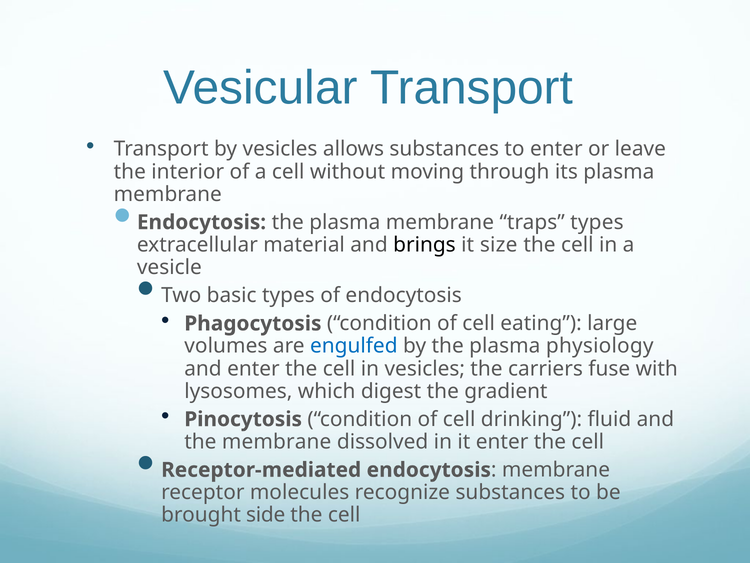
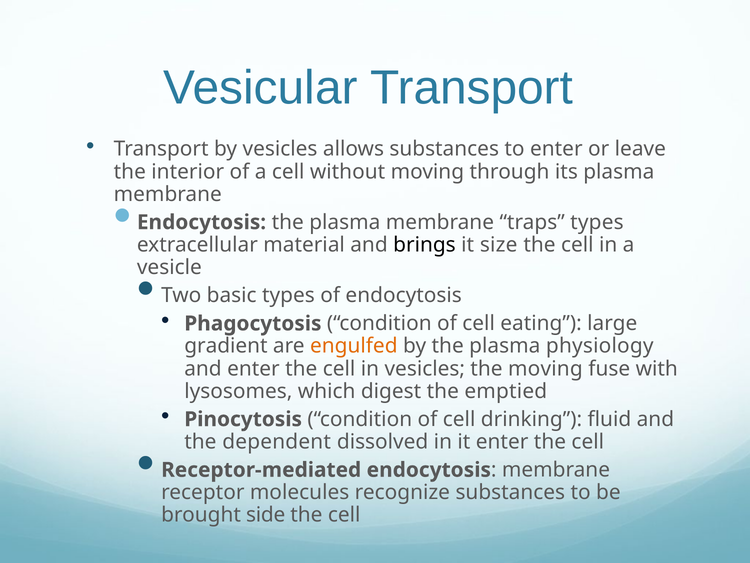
volumes: volumes -> gradient
engulfed colour: blue -> orange
the carriers: carriers -> moving
gradient: gradient -> emptied
the membrane: membrane -> dependent
